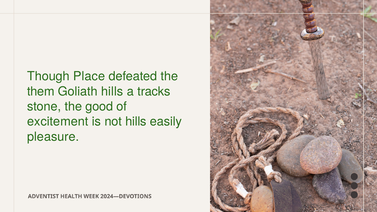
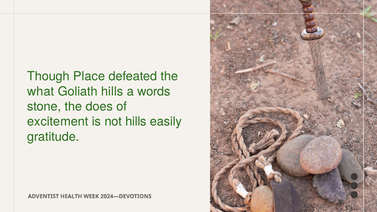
them: them -> what
tracks: tracks -> words
good: good -> does
pleasure: pleasure -> gratitude
